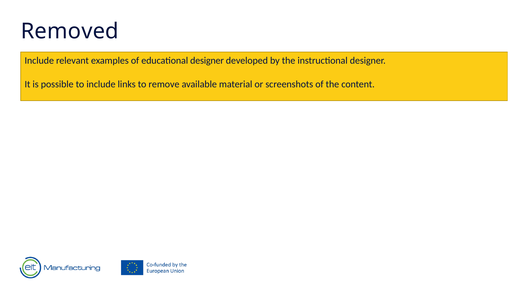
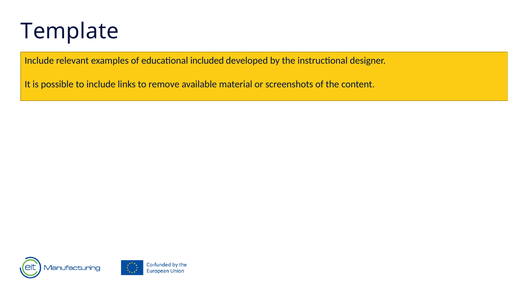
Removed: Removed -> Template
educational designer: designer -> included
